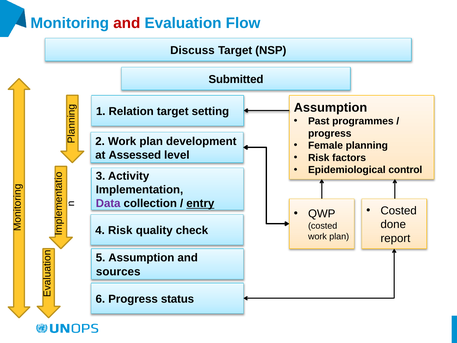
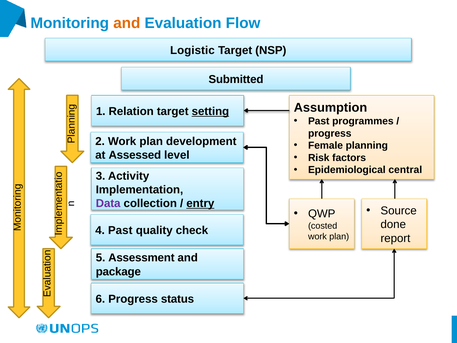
and at (127, 23) colour: red -> orange
Discuss: Discuss -> Logistic
setting underline: none -> present
control: control -> central
Costed at (399, 211): Costed -> Source
4 Risk: Risk -> Past
5 Assumption: Assumption -> Assessment
sources: sources -> package
